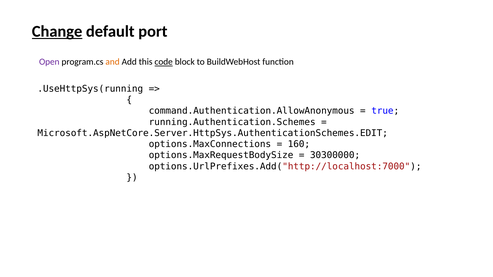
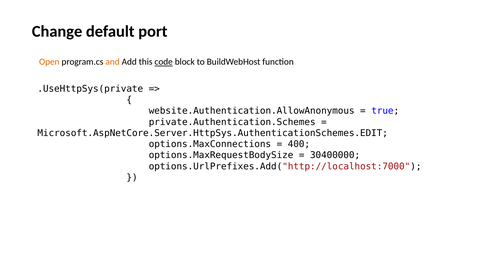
Change underline: present -> none
Open colour: purple -> orange
.UseHttpSys(running: .UseHttpSys(running -> .UseHttpSys(private
command.Authentication.AllowAnonymous: command.Authentication.AllowAnonymous -> website.Authentication.AllowAnonymous
running.Authentication.Schemes: running.Authentication.Schemes -> private.Authentication.Schemes
160: 160 -> 400
30300000: 30300000 -> 30400000
